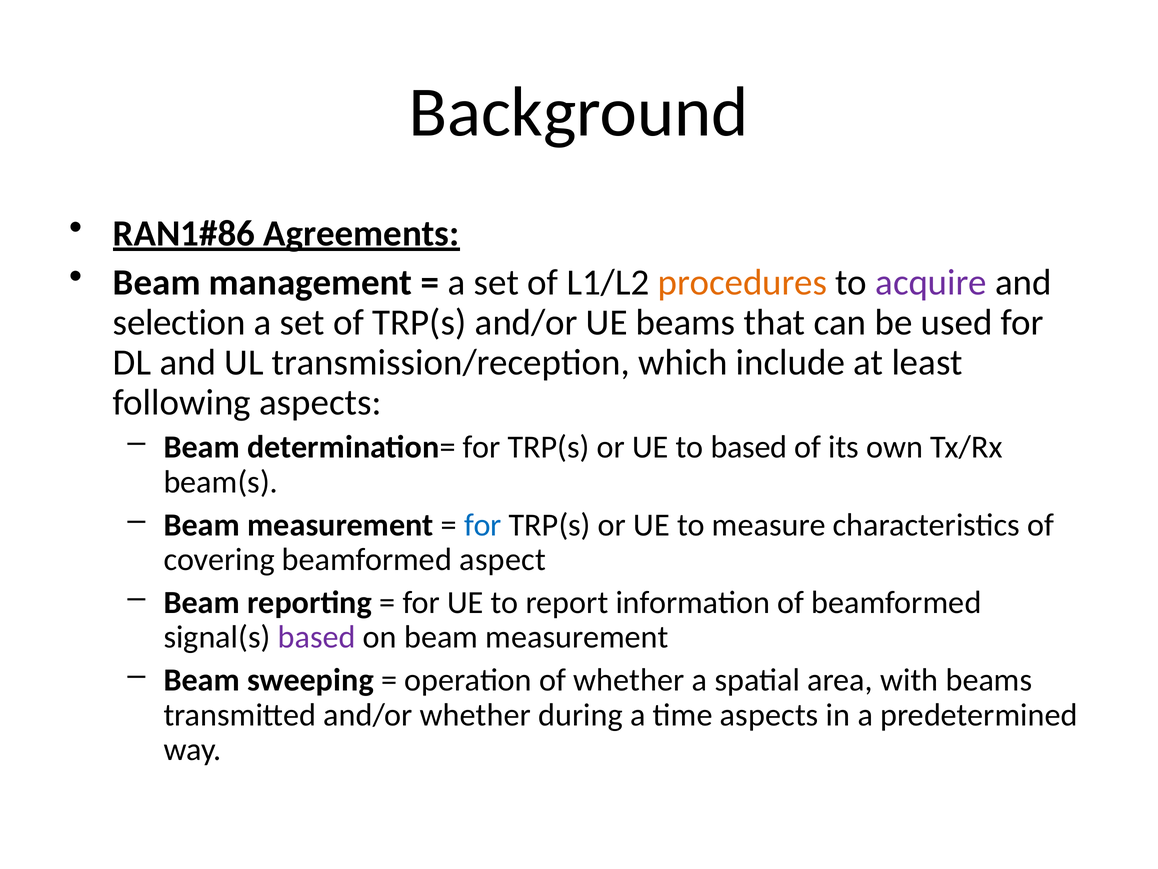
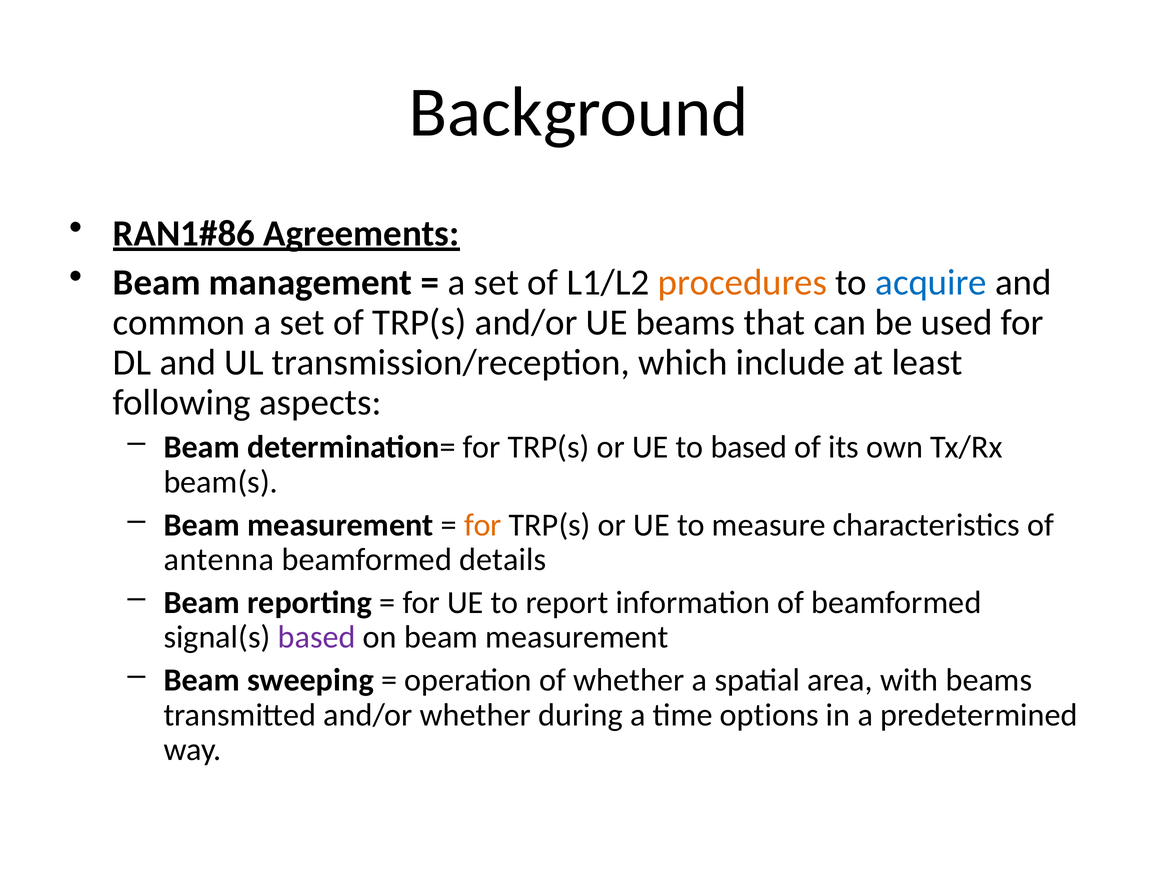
acquire colour: purple -> blue
selection: selection -> common
for at (483, 525) colour: blue -> orange
covering: covering -> antenna
aspect: aspect -> details
time aspects: aspects -> options
